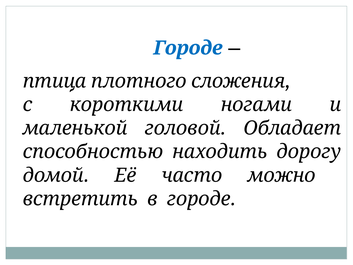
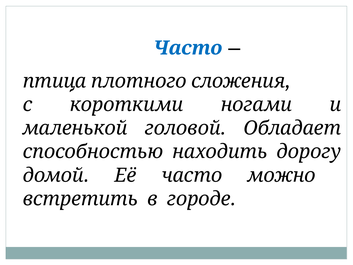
Городе at (188, 48): Городе -> Часто
